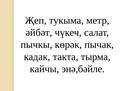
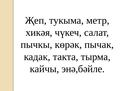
әйбәт: әйбәт -> хикәя
